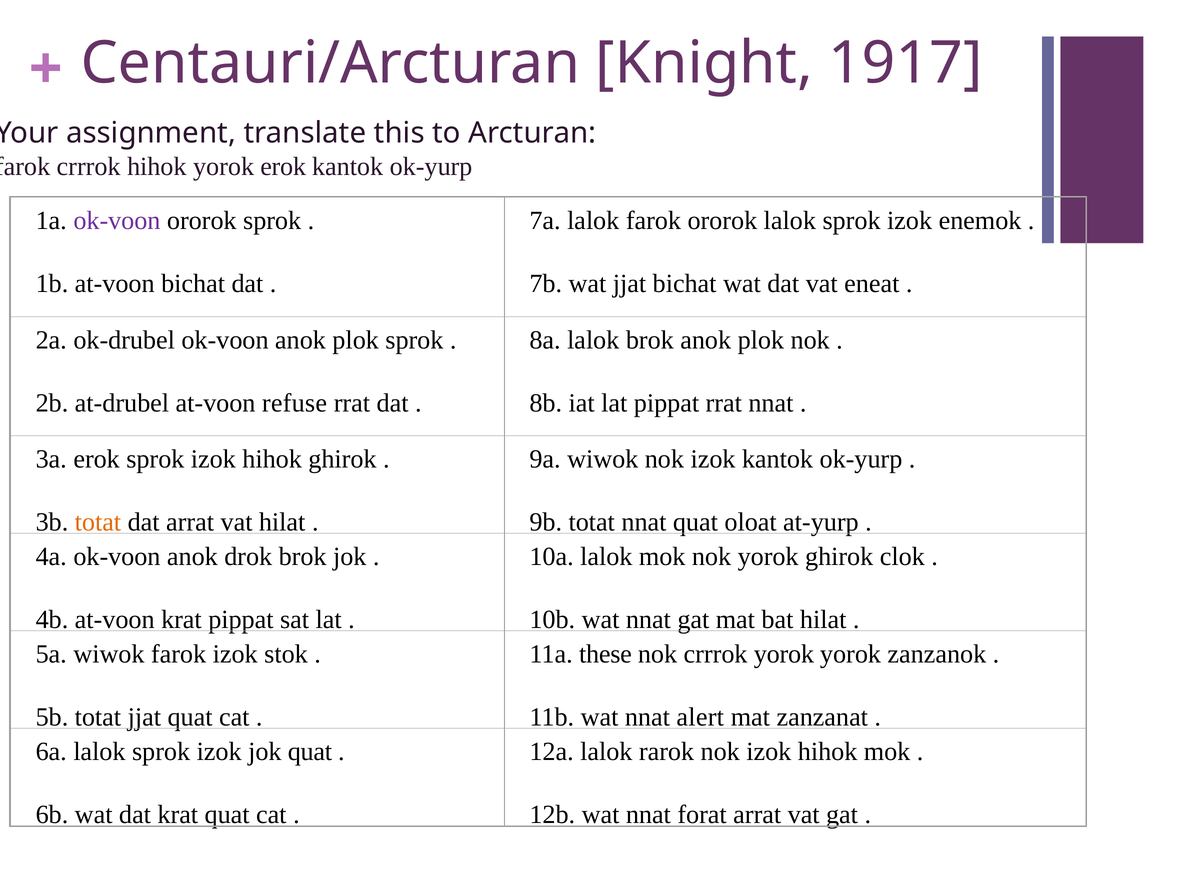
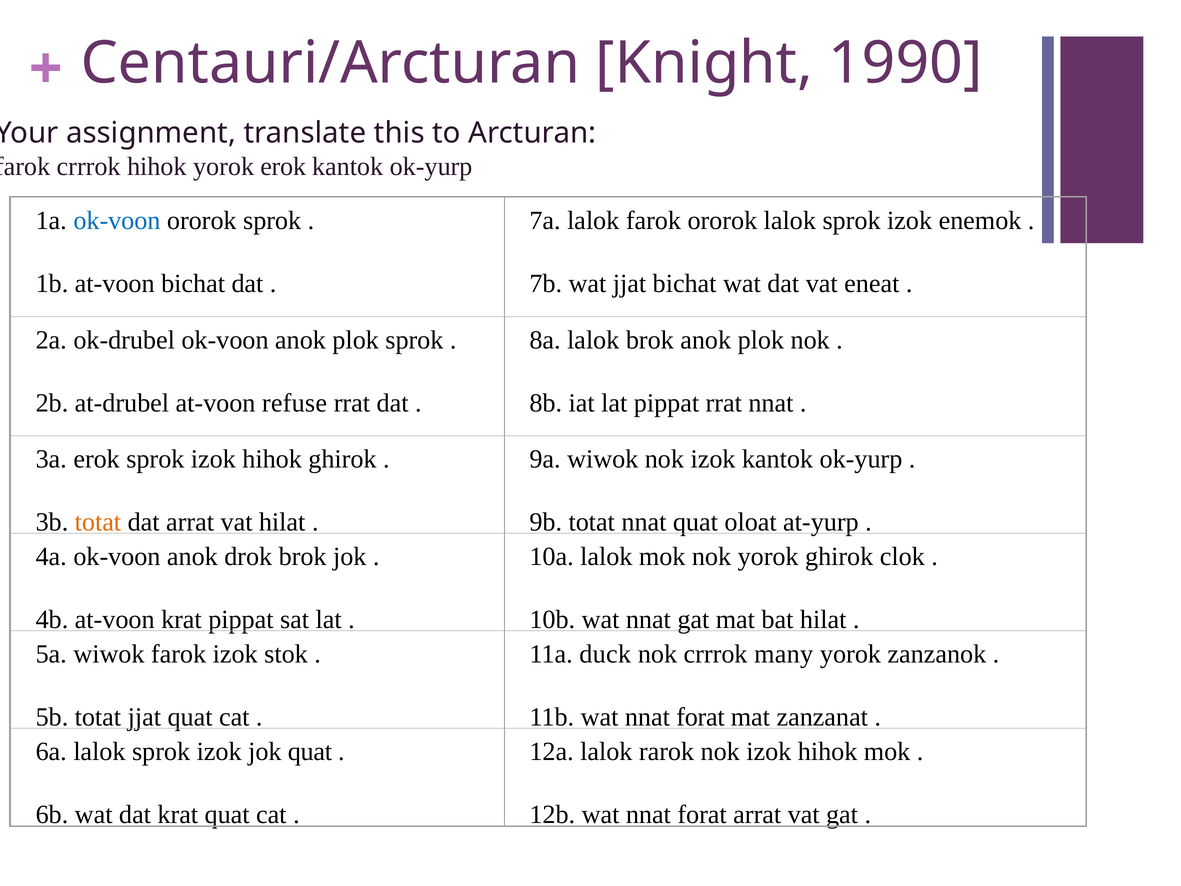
1917: 1917 -> 1990
ok-voon at (117, 221) colour: purple -> blue
these: these -> duck
crrrok yorok: yorok -> many
11b wat nnat alert: alert -> forat
